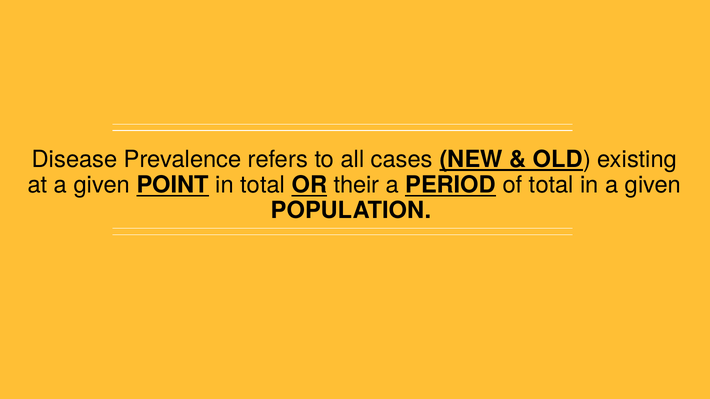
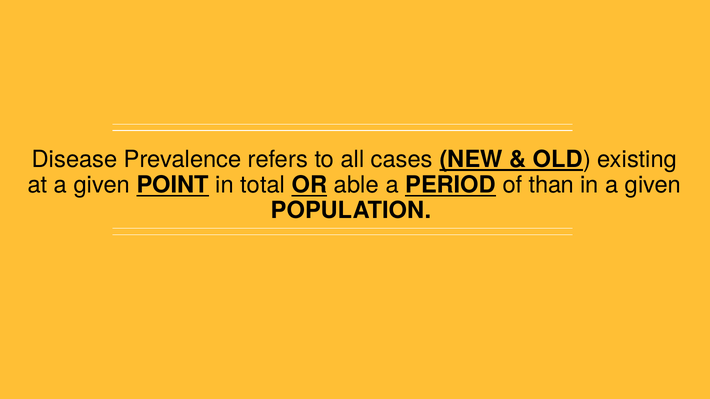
their: their -> able
of total: total -> than
